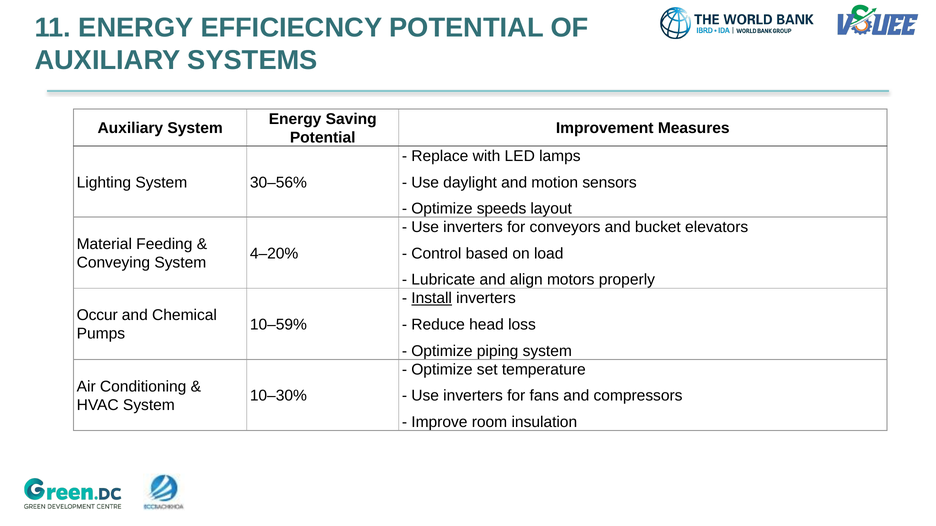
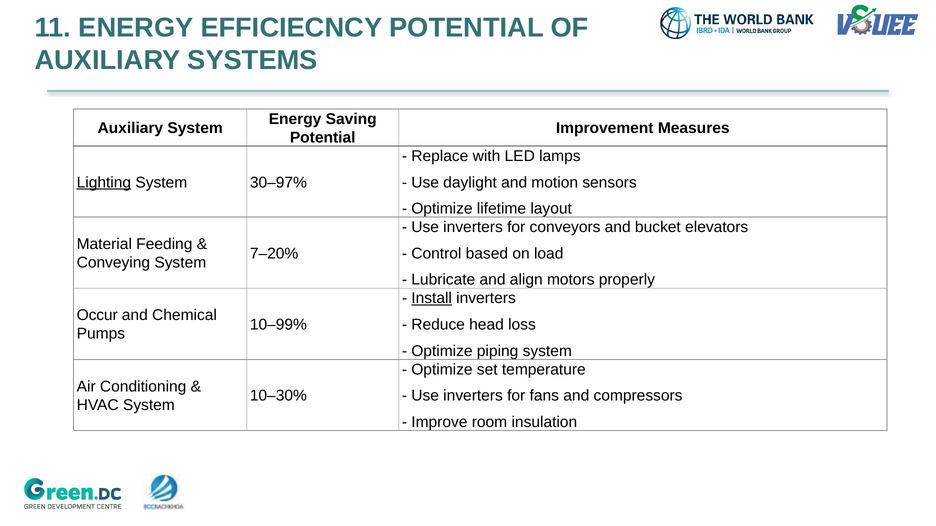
Lighting underline: none -> present
30–56%: 30–56% -> 30–97%
speeds: speeds -> lifetime
4–20%: 4–20% -> 7–20%
10–59%: 10–59% -> 10–99%
